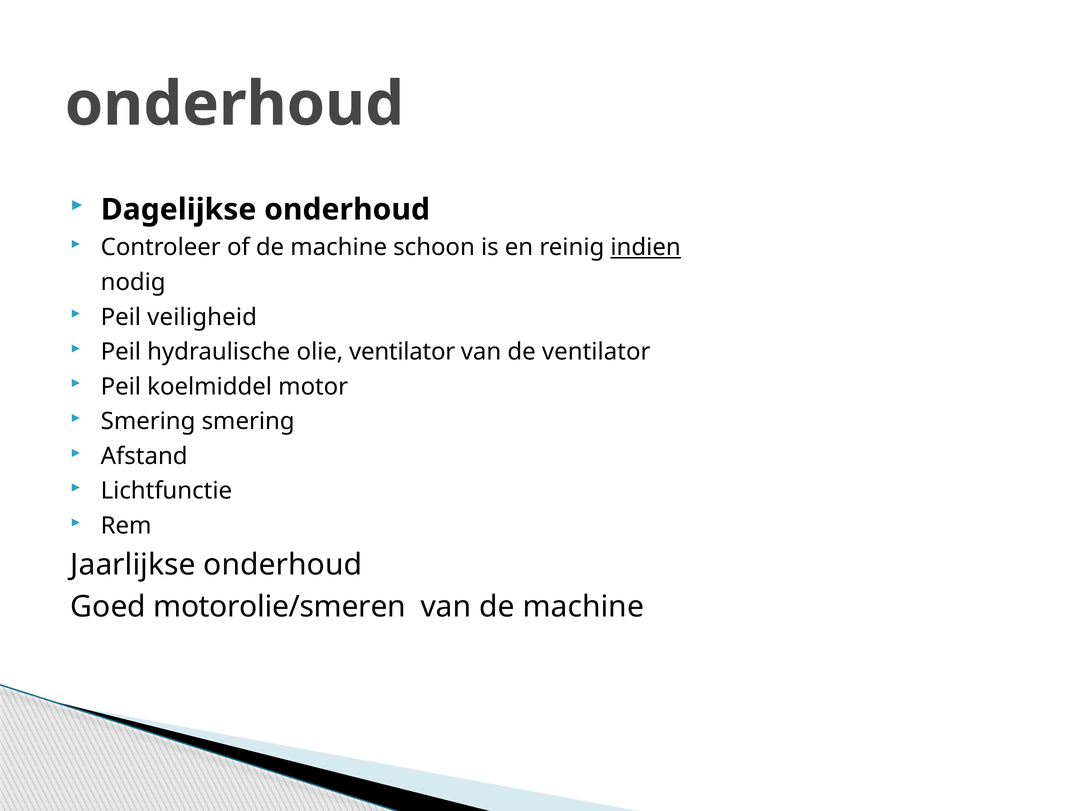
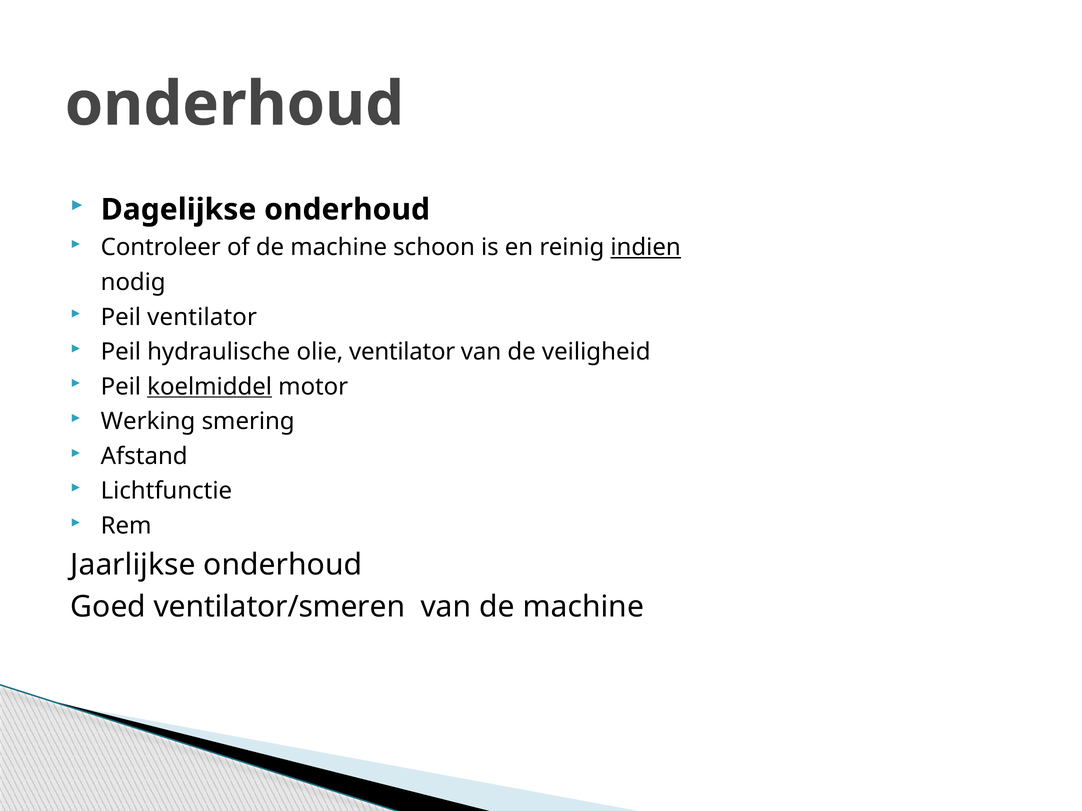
Peil veiligheid: veiligheid -> ventilator
de ventilator: ventilator -> veiligheid
koelmiddel underline: none -> present
Smering at (148, 422): Smering -> Werking
motorolie/smeren: motorolie/smeren -> ventilator/smeren
